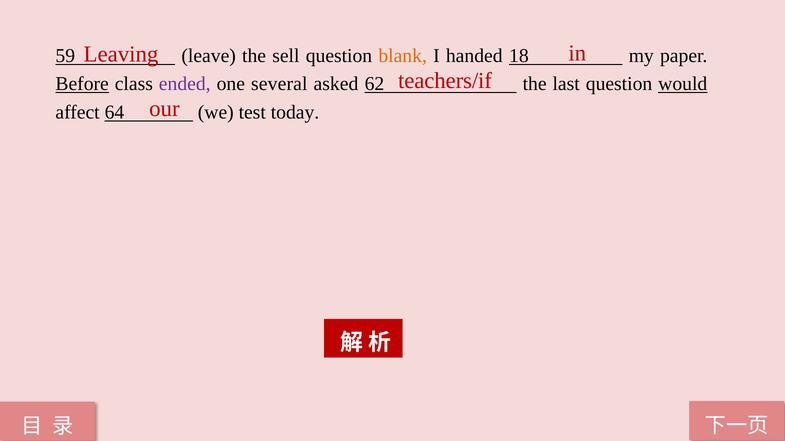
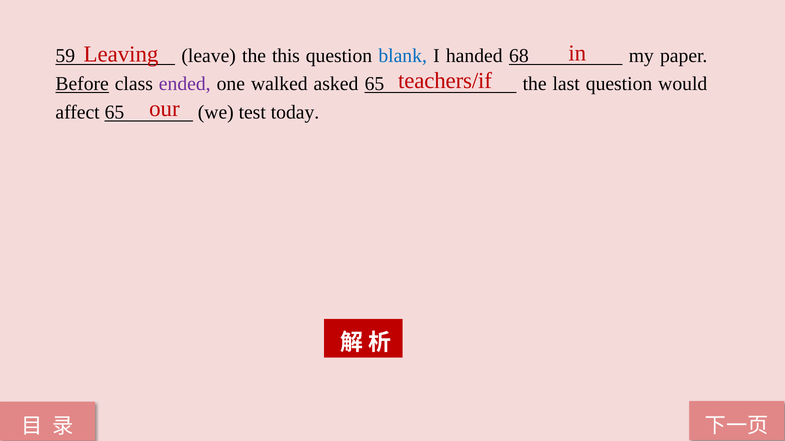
sell: sell -> this
blank colour: orange -> blue
18: 18 -> 68
several: several -> walked
asked 62: 62 -> 65
would underline: present -> none
affect 64: 64 -> 65
